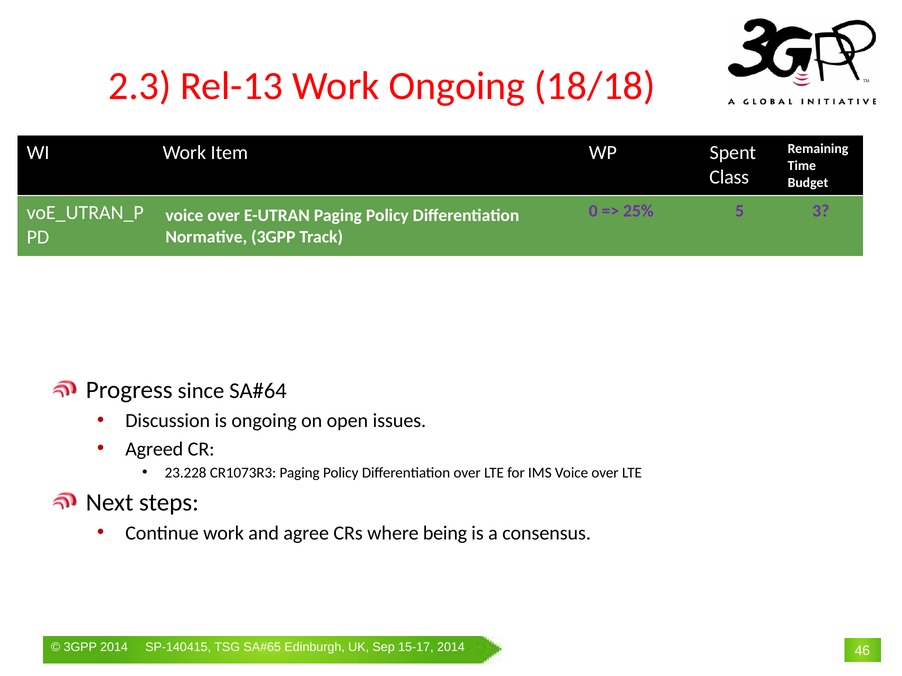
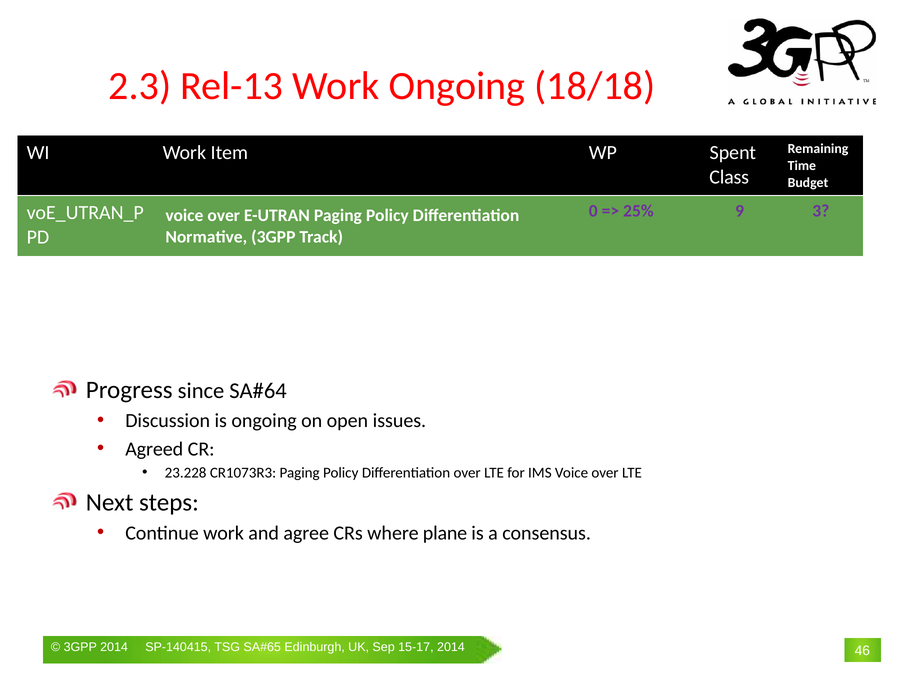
5: 5 -> 9
being: being -> plane
